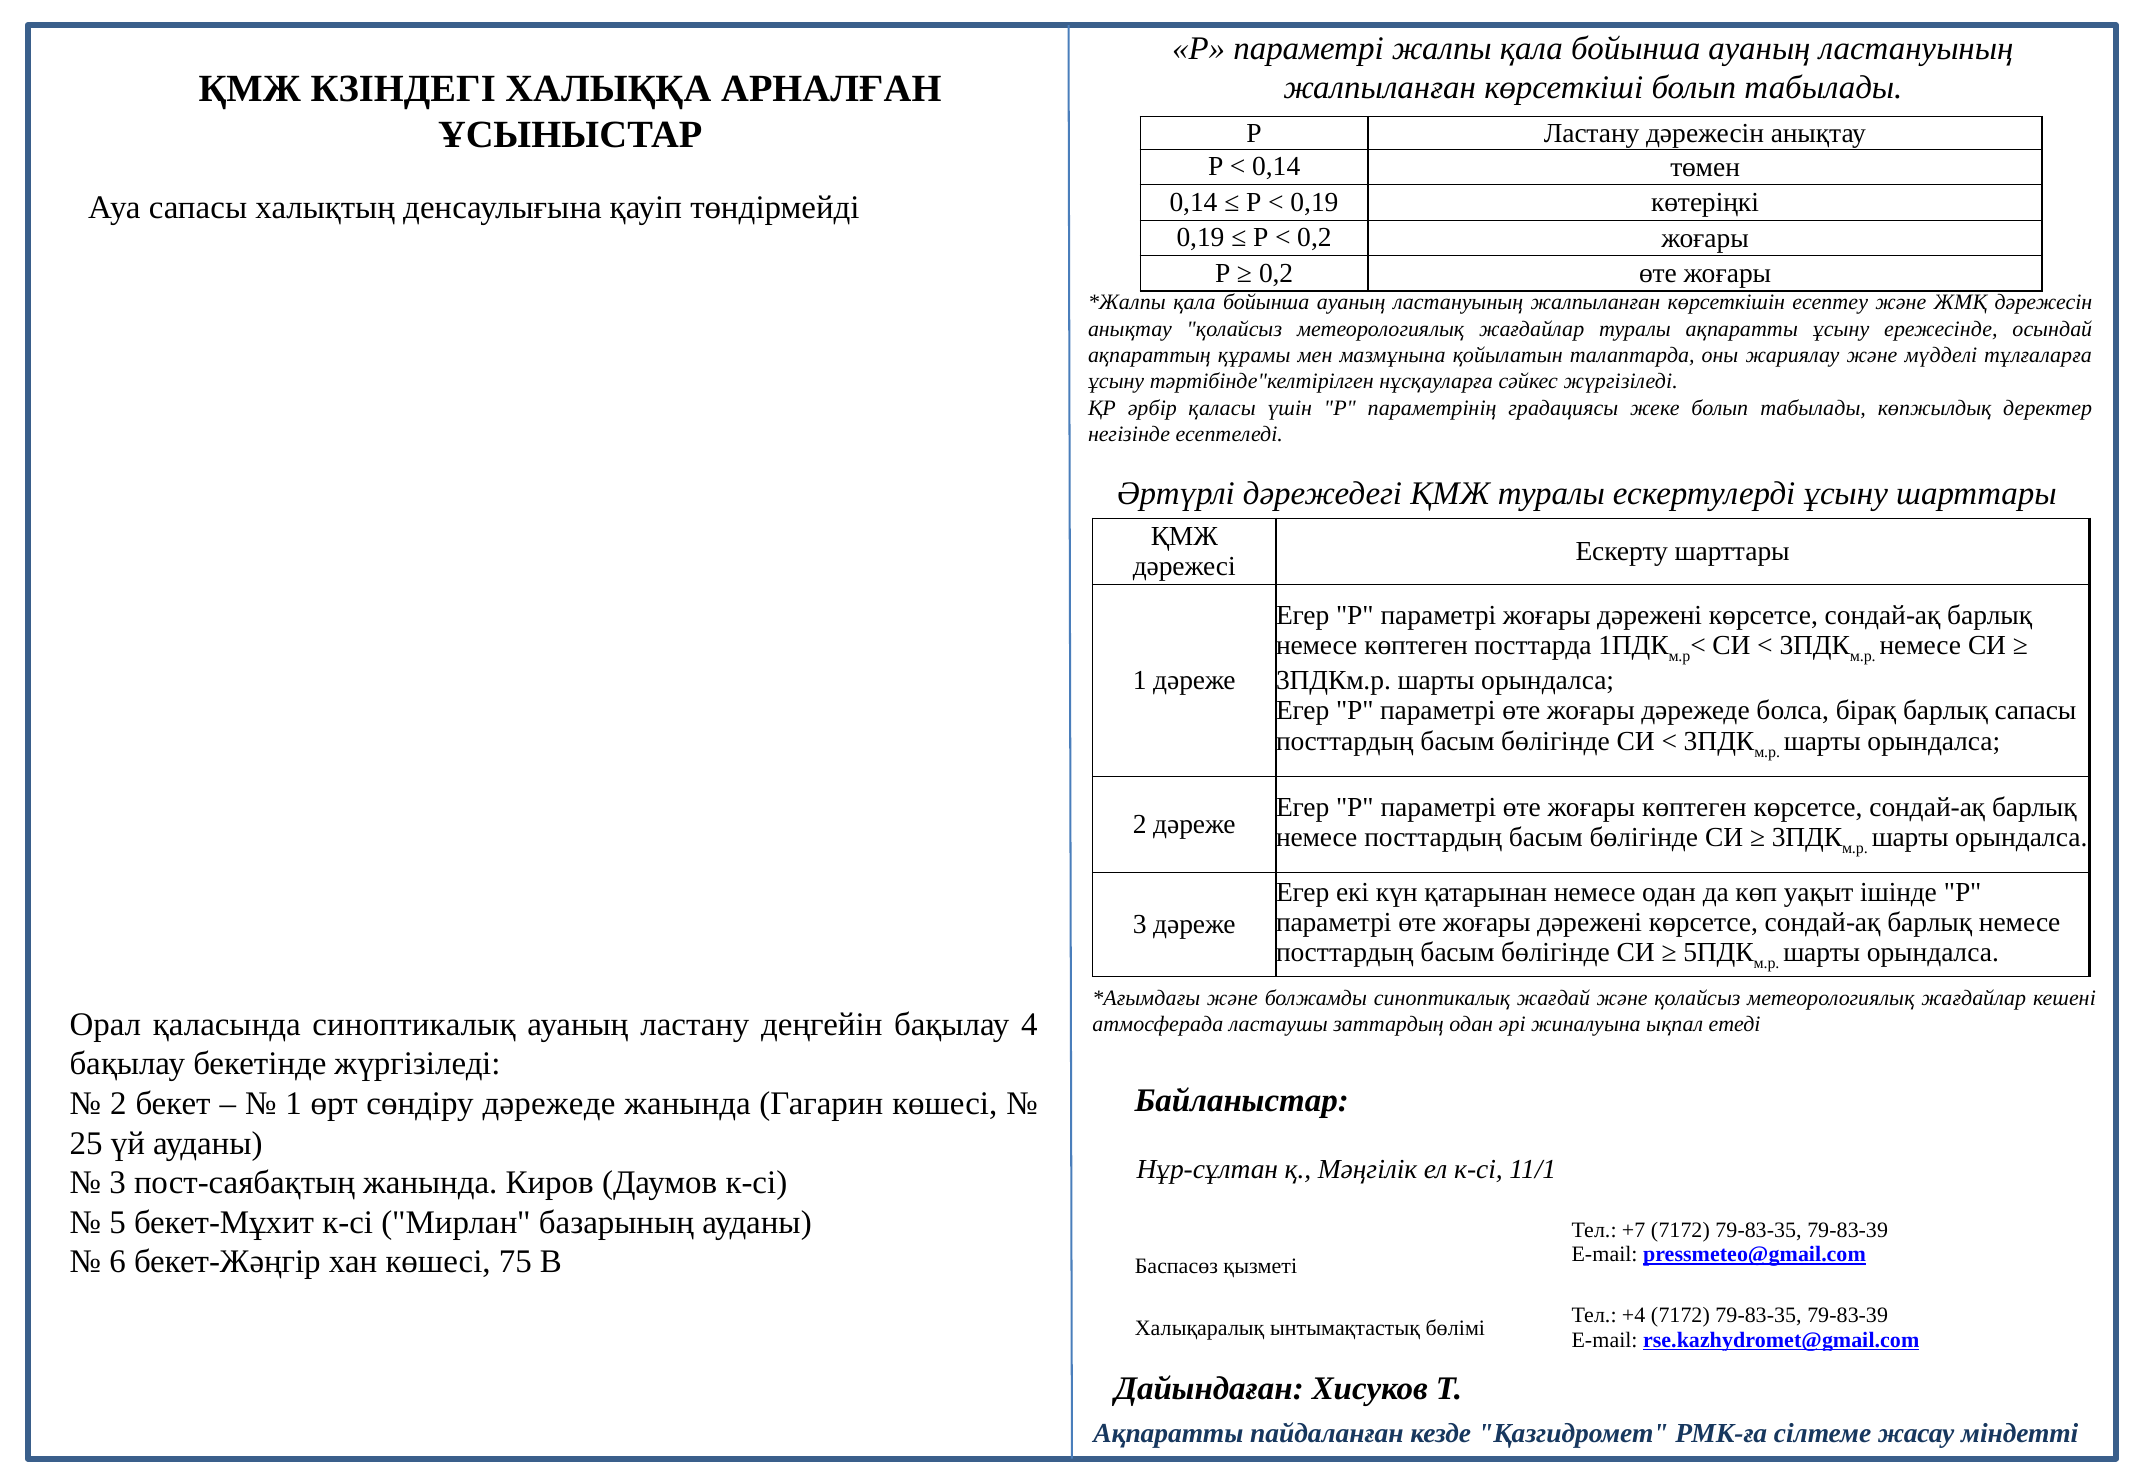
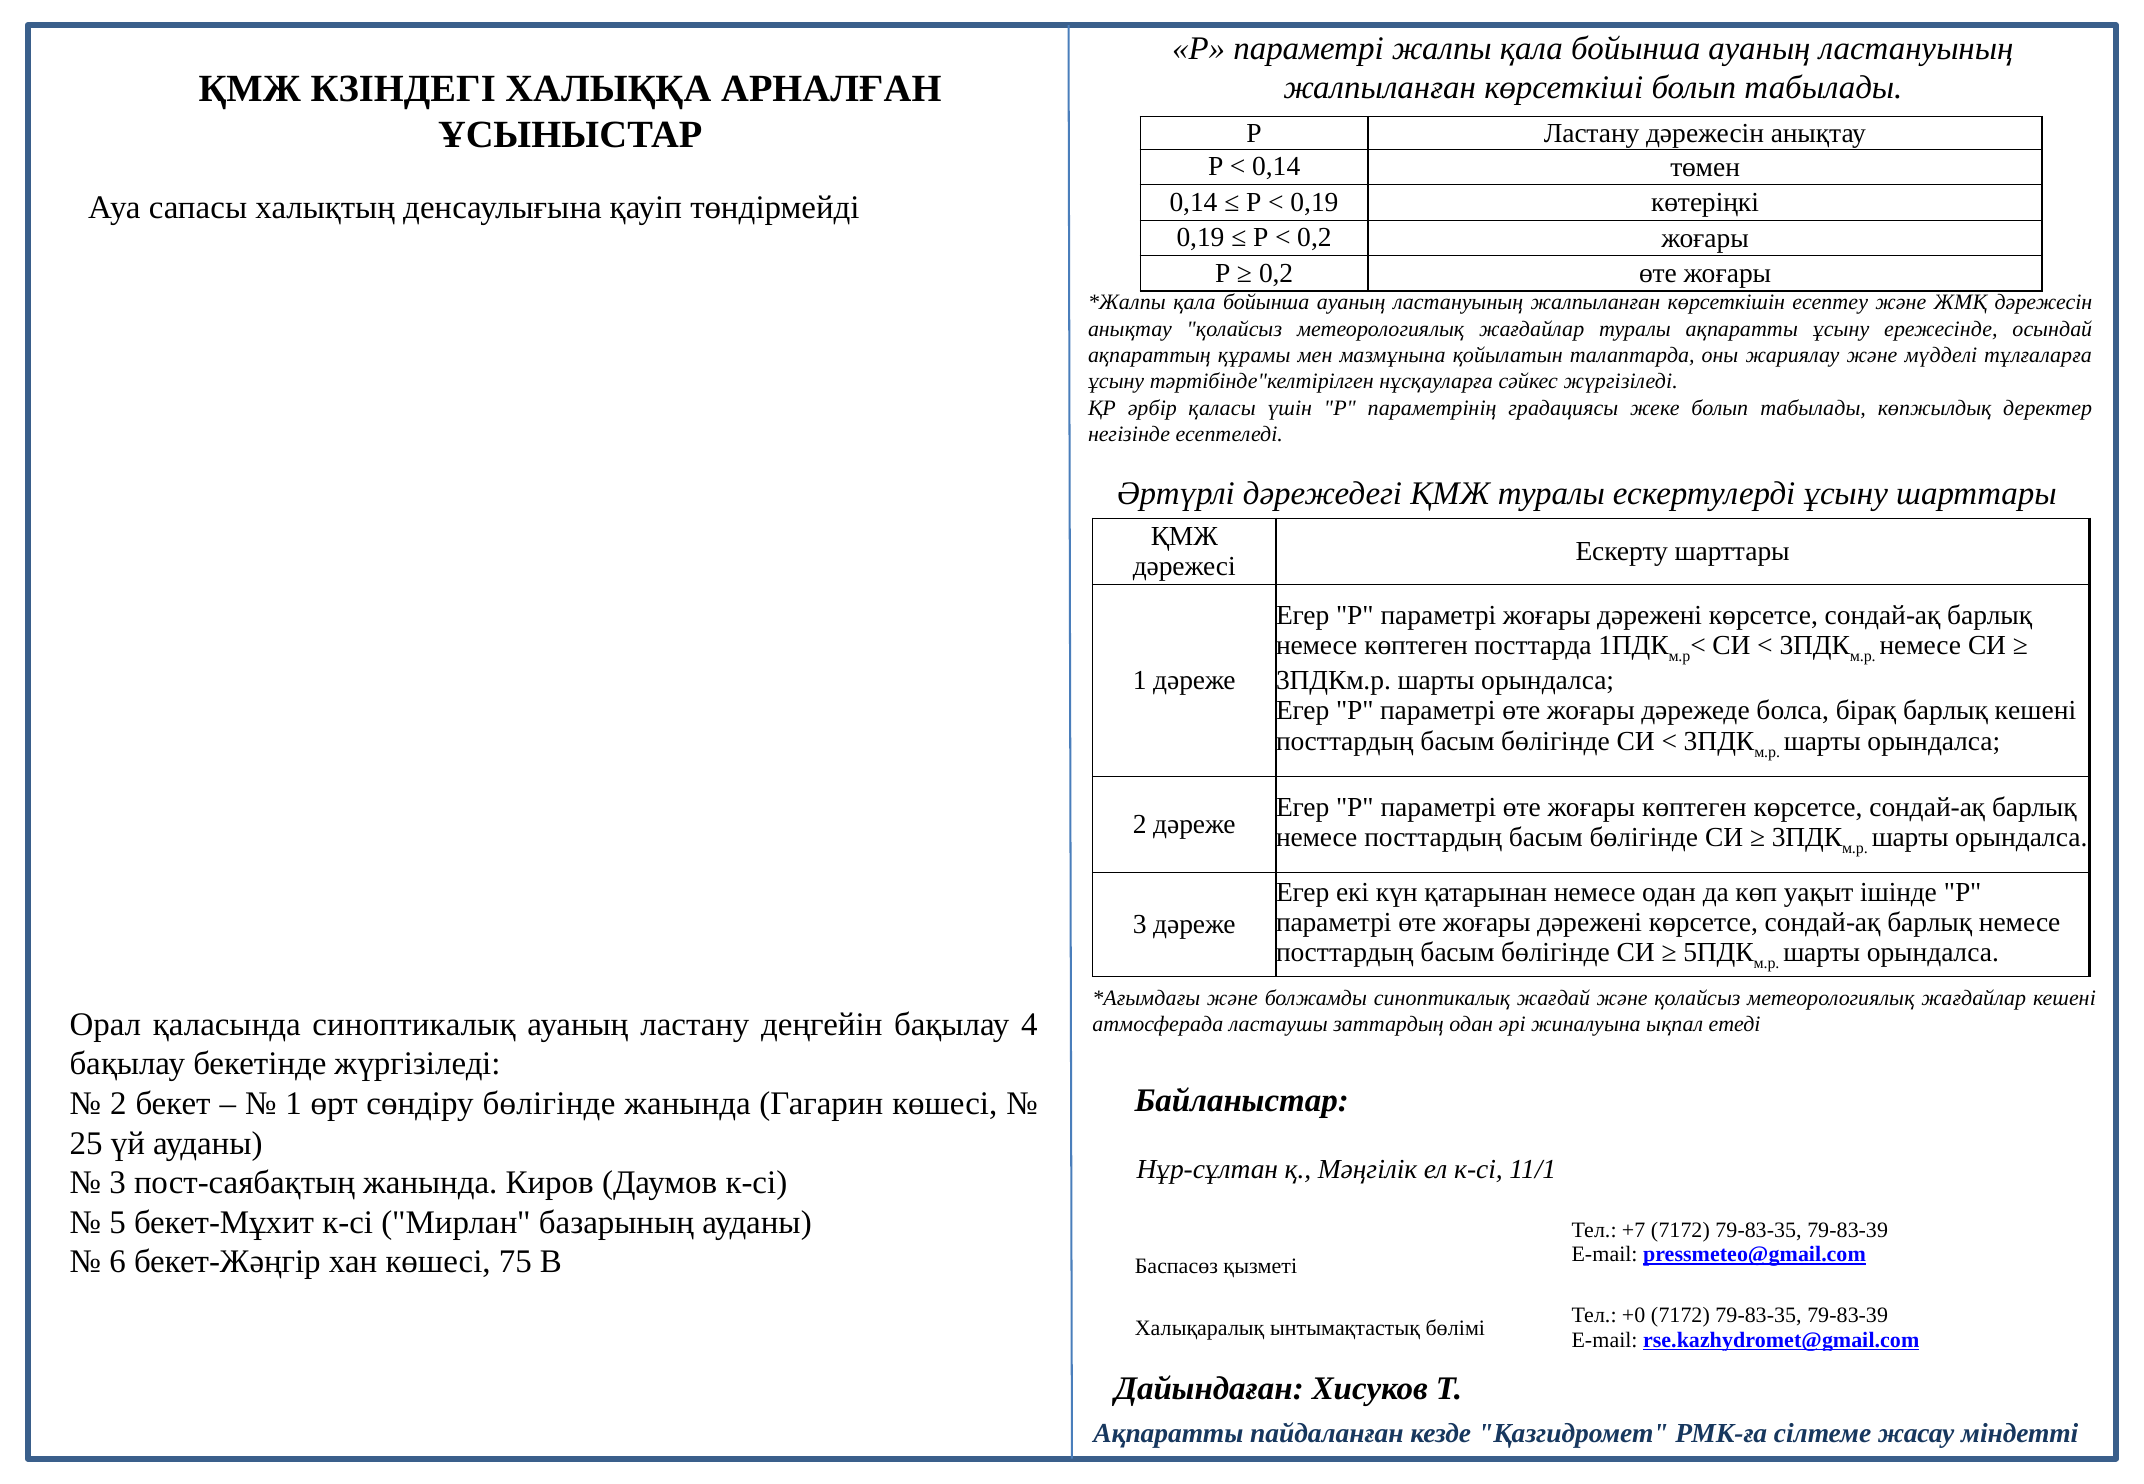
барлық сапасы: сапасы -> кешені
сөндіру дәрежеде: дәрежеде -> бөлігінде
+4: +4 -> +0
